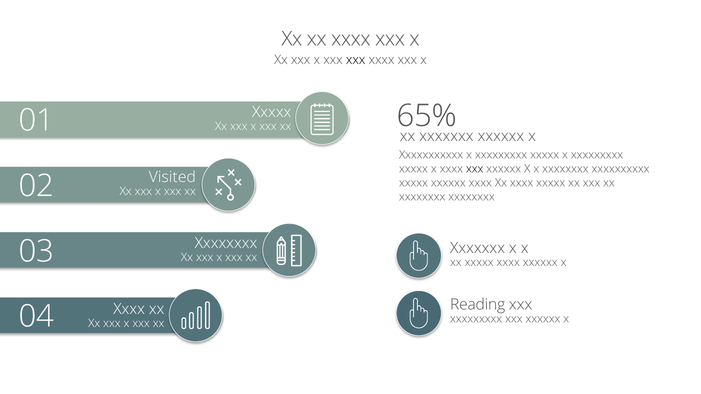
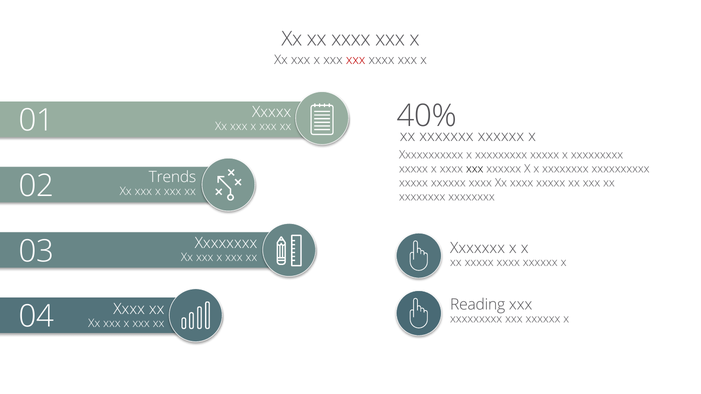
xxx at (356, 60) colour: black -> red
65%: 65% -> 40%
Visited: Visited -> Trends
